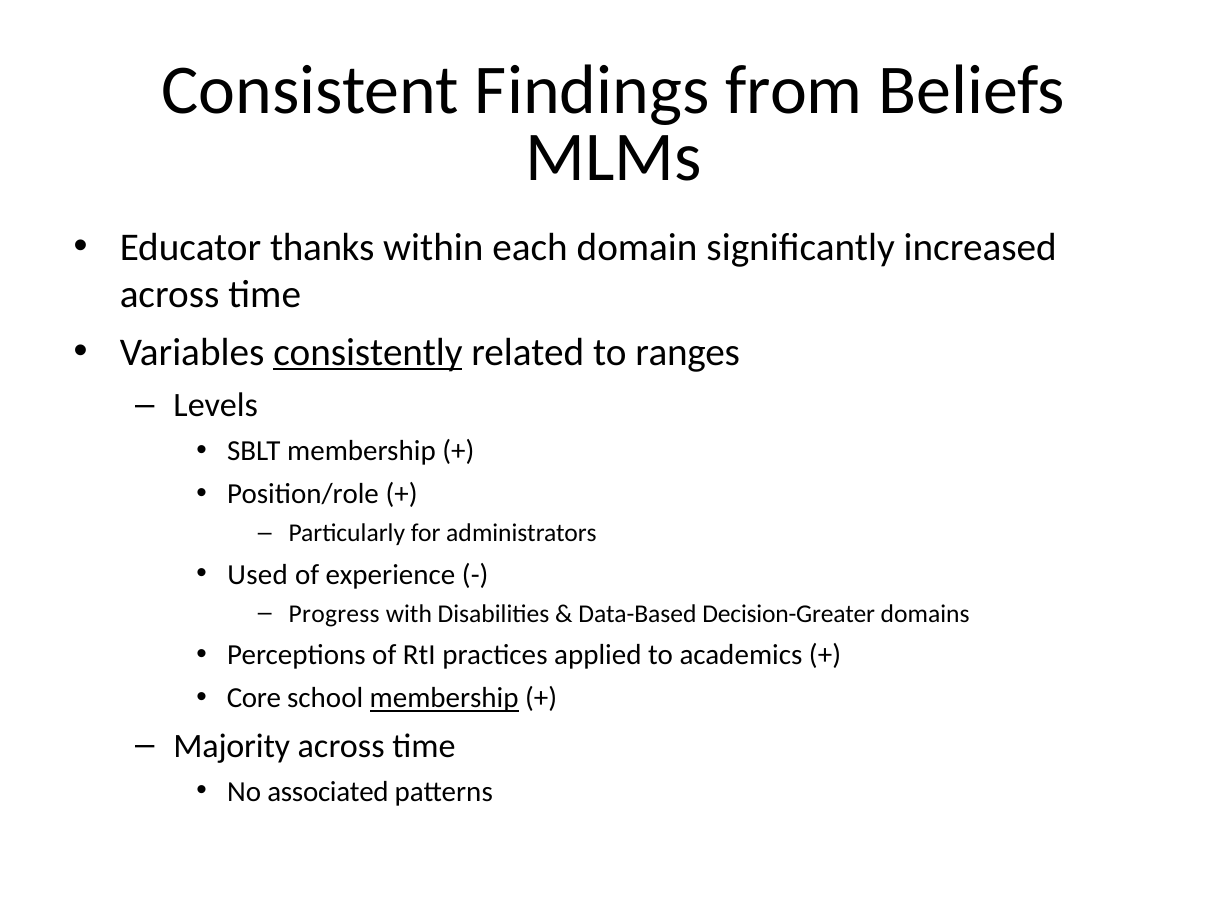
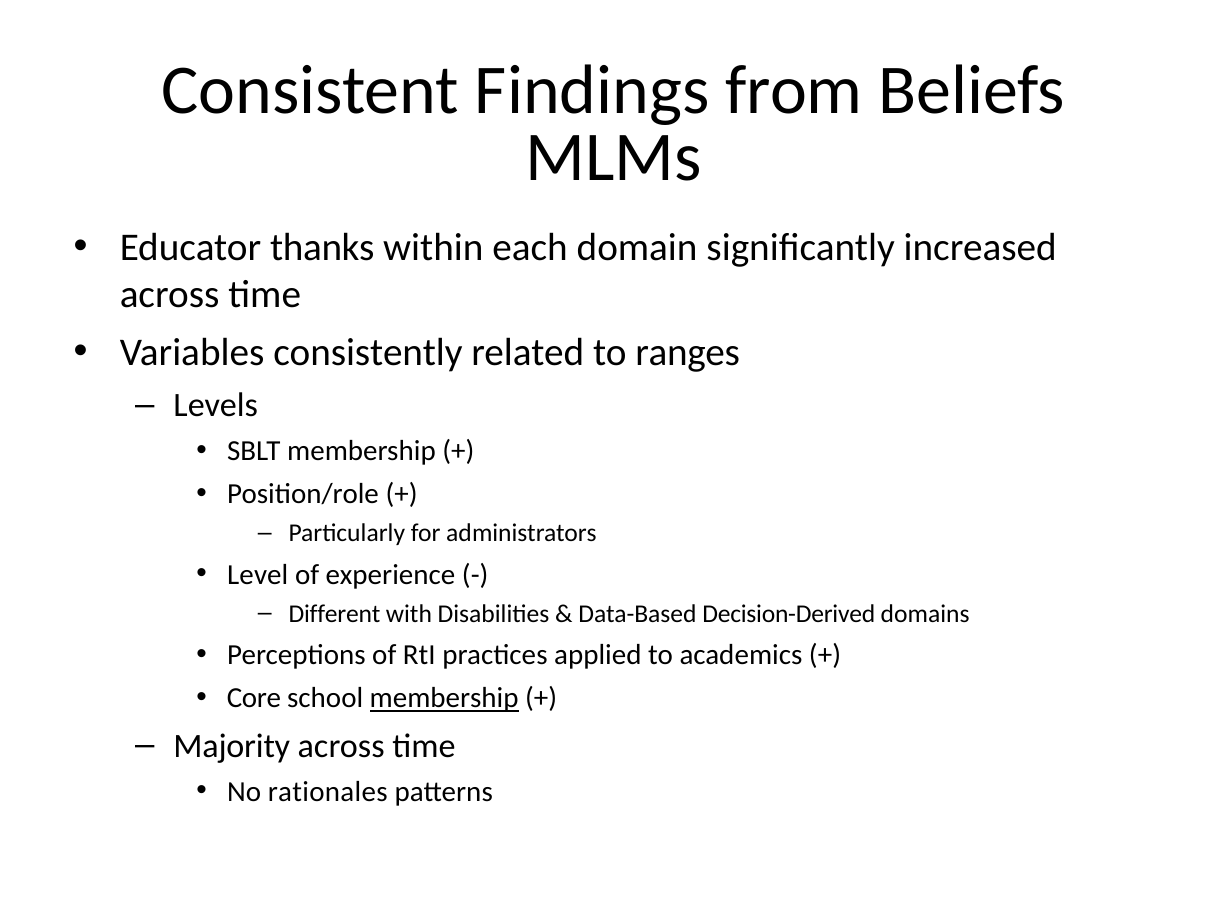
consistently underline: present -> none
Used: Used -> Level
Progress: Progress -> Different
Decision-Greater: Decision-Greater -> Decision-Derived
associated: associated -> rationales
